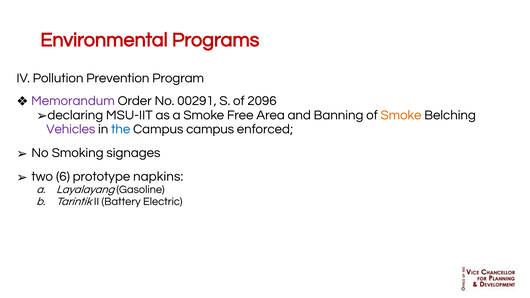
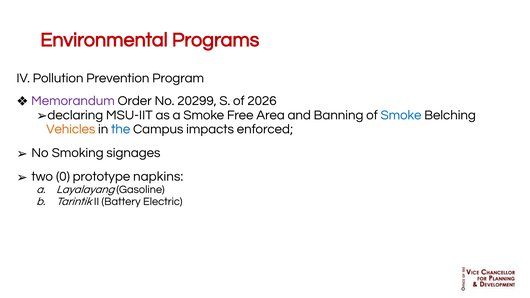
00291: 00291 -> 20299
2096: 2096 -> 2026
Smoke at (401, 115) colour: orange -> blue
Vehicles colour: purple -> orange
Campus campus: campus -> impacts
6: 6 -> 0
